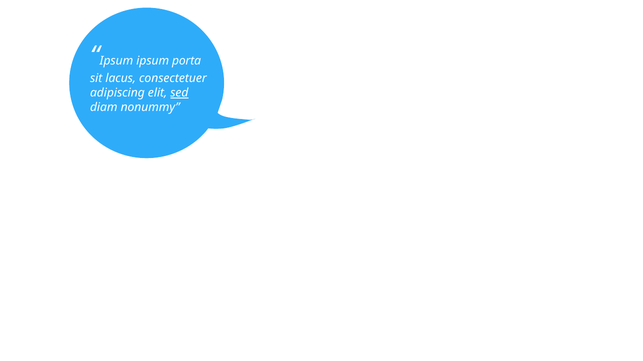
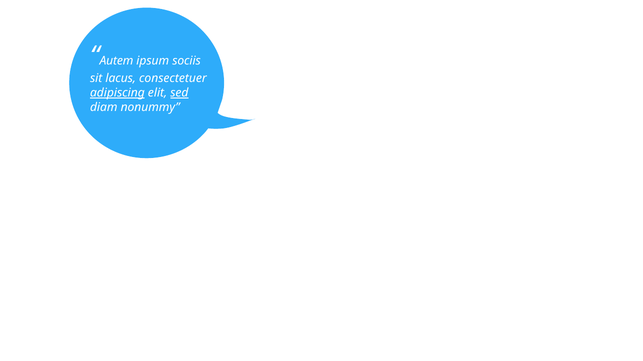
Ipsum at (116, 61): Ipsum -> Autem
porta: porta -> sociis
adipiscing underline: none -> present
